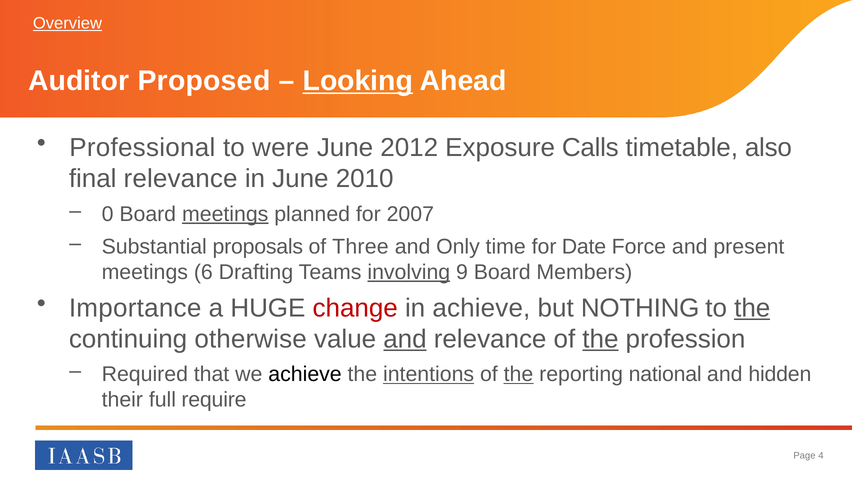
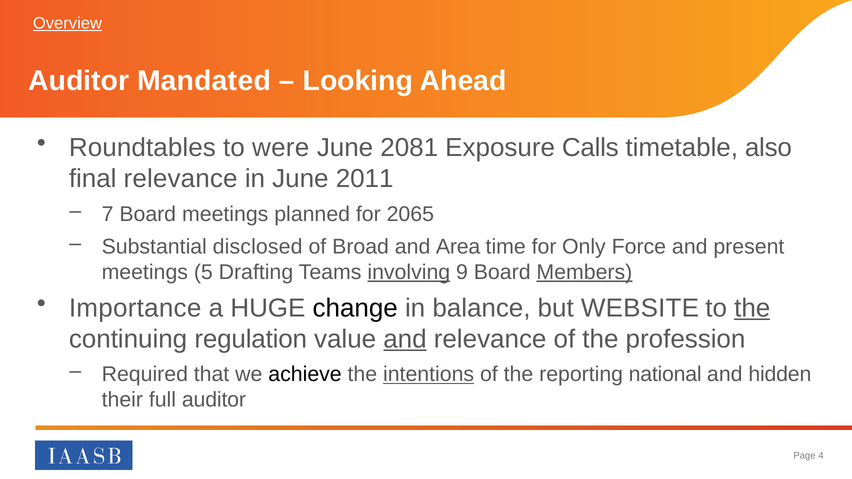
Proposed: Proposed -> Mandated
Looking underline: present -> none
Professional: Professional -> Roundtables
2012: 2012 -> 2081
2010: 2010 -> 2011
0: 0 -> 7
meetings at (225, 214) underline: present -> none
2007: 2007 -> 2065
proposals: proposals -> disclosed
Three: Three -> Broad
Only: Only -> Area
Date: Date -> Only
6: 6 -> 5
Members underline: none -> present
change colour: red -> black
in achieve: achieve -> balance
NOTHING: NOTHING -> WEBSITE
otherwise: otherwise -> regulation
the at (600, 339) underline: present -> none
the at (519, 375) underline: present -> none
full require: require -> auditor
